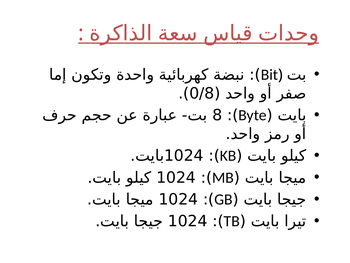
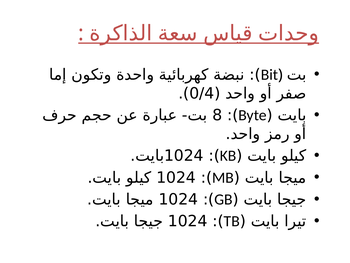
0/8: 0/8 -> 0/4
